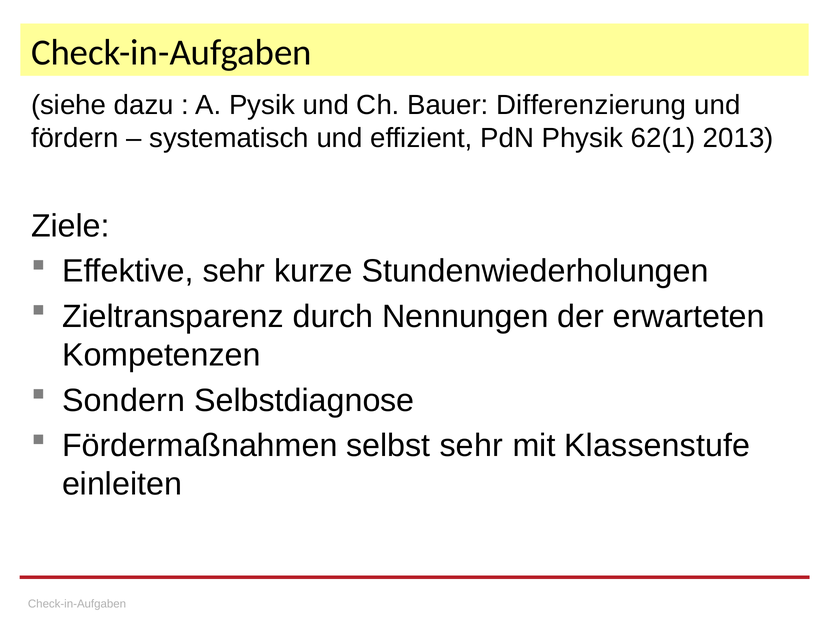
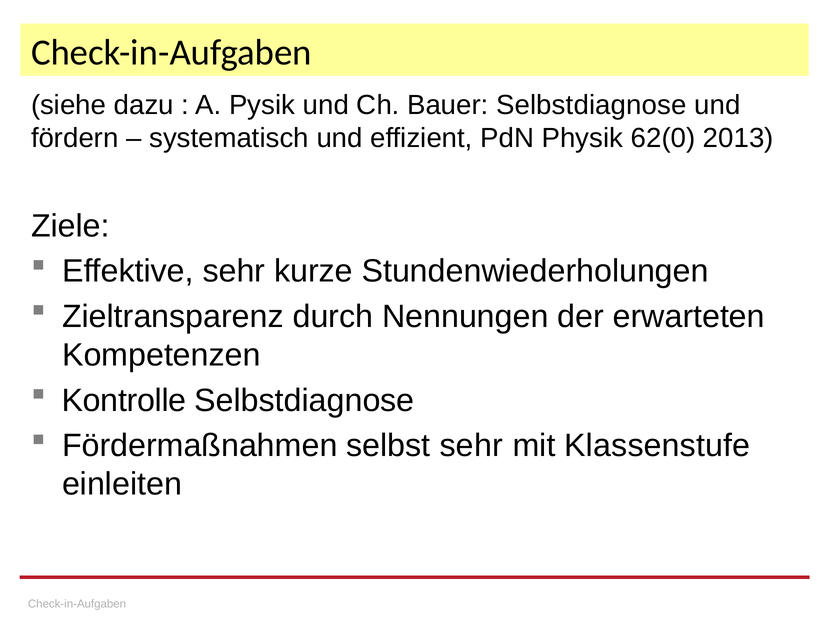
Bauer Differenzierung: Differenzierung -> Selbstdiagnose
62(1: 62(1 -> 62(0
Sondern: Sondern -> Kontrolle
